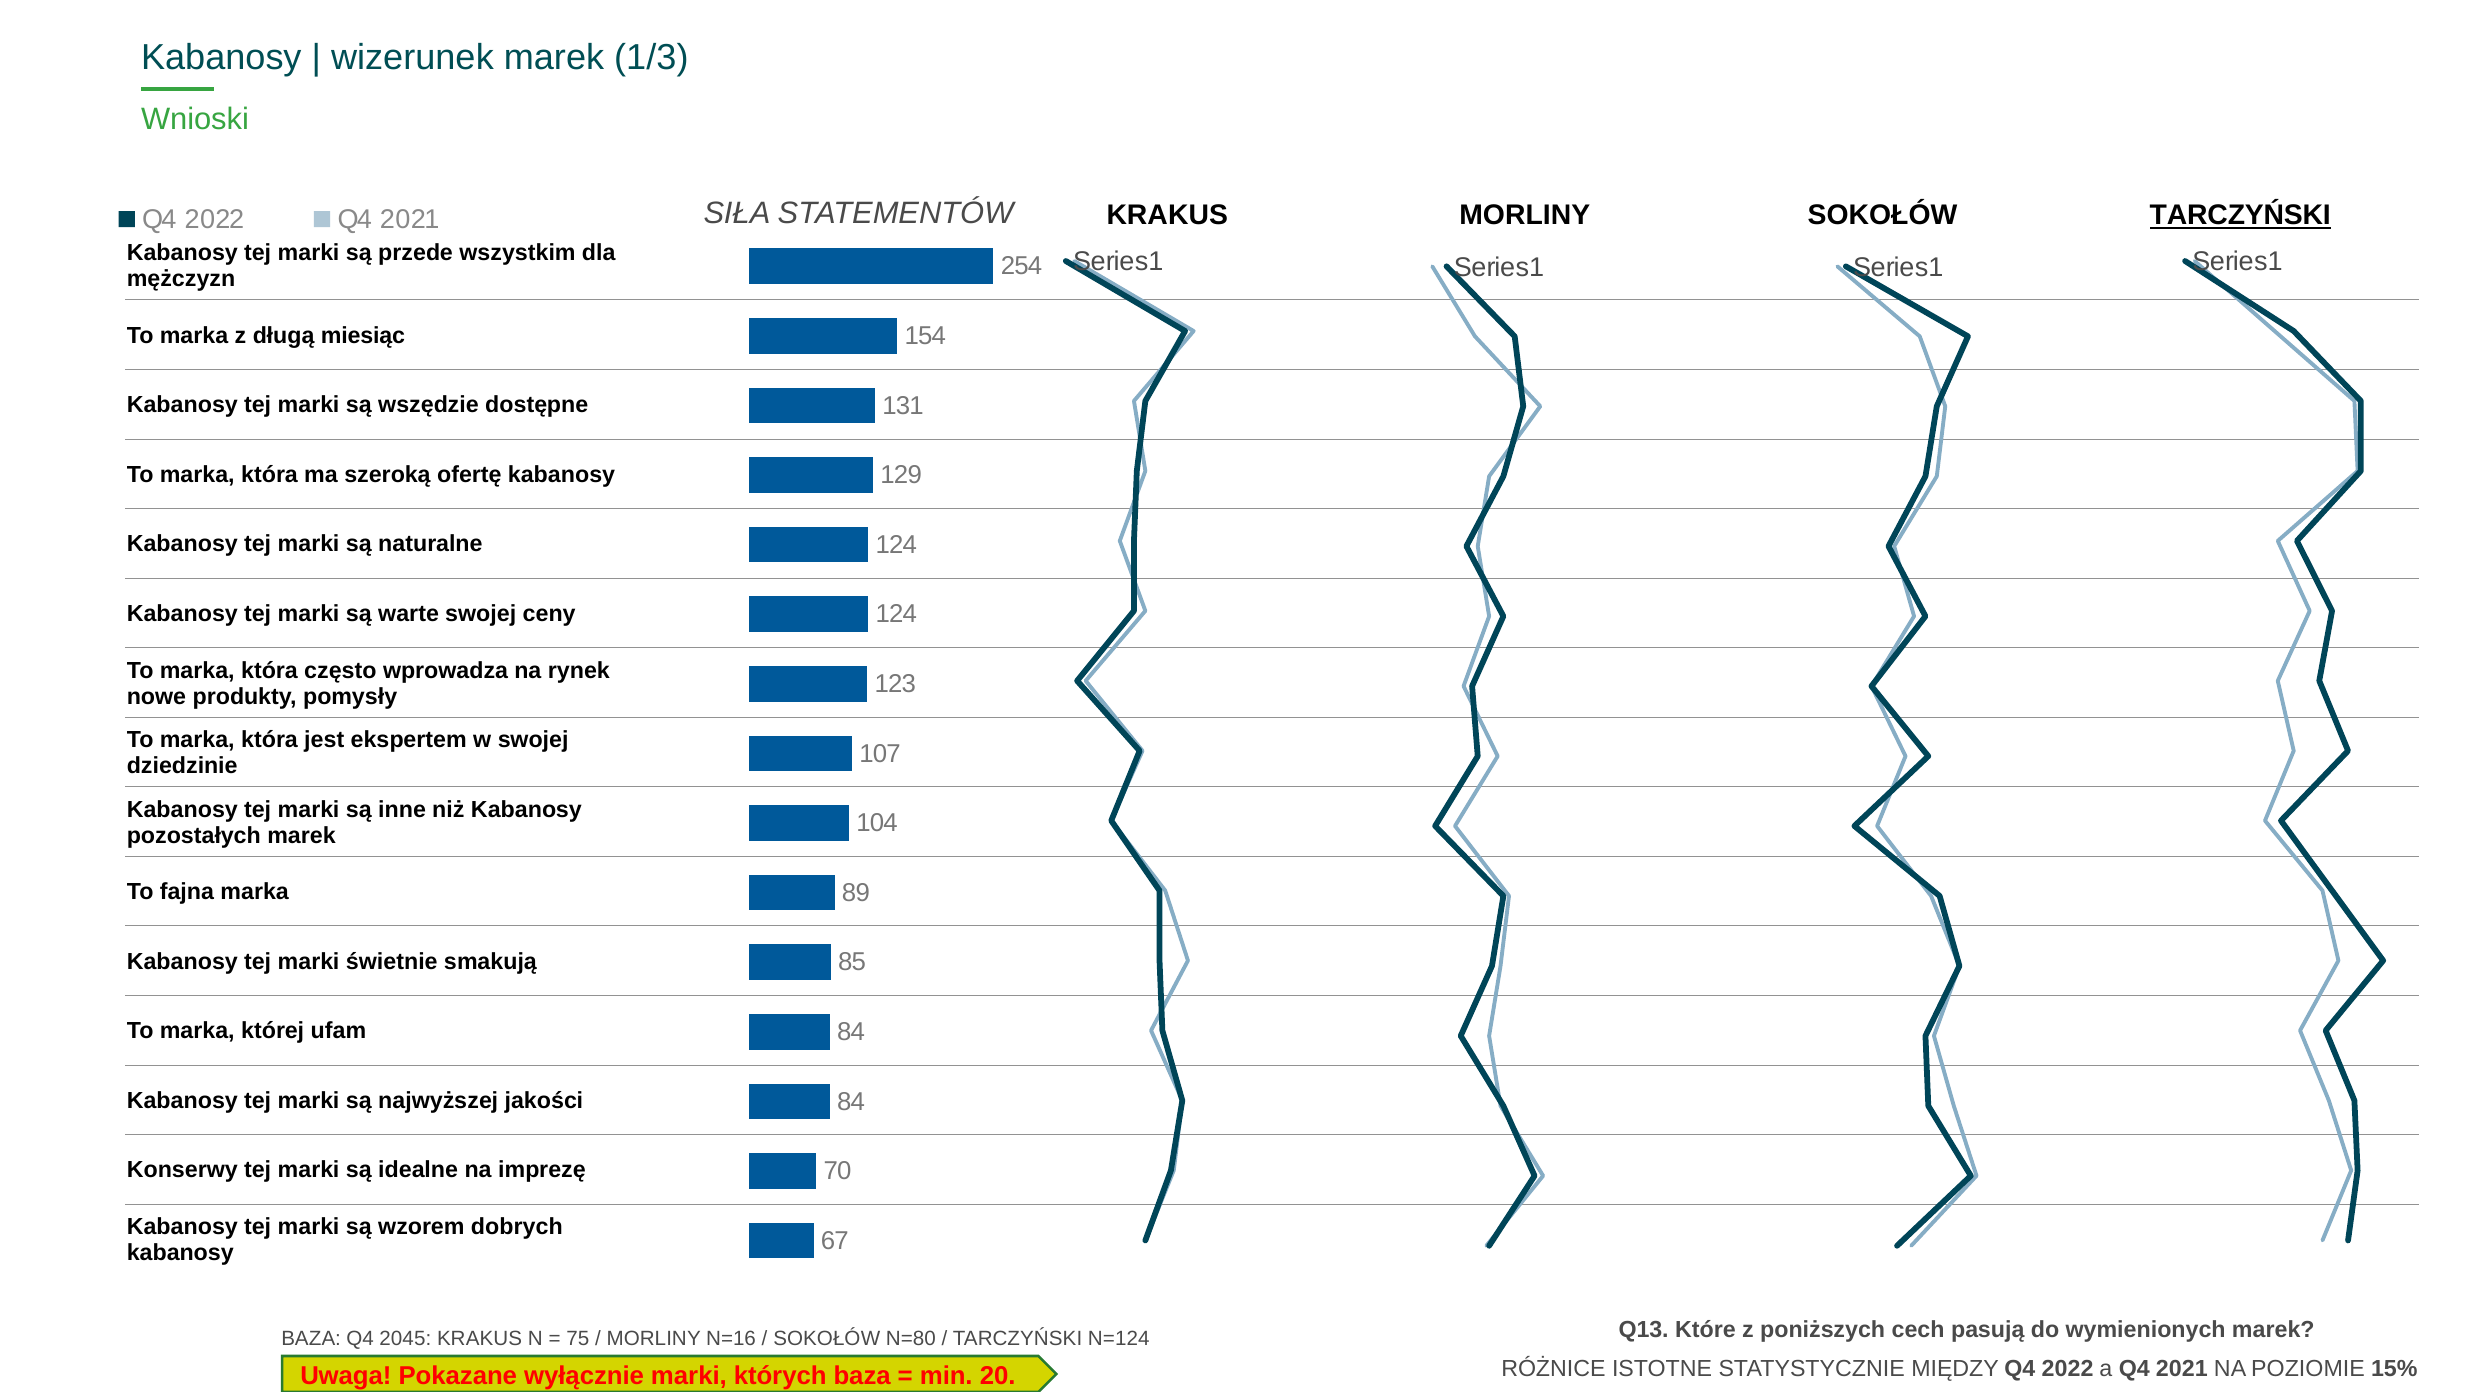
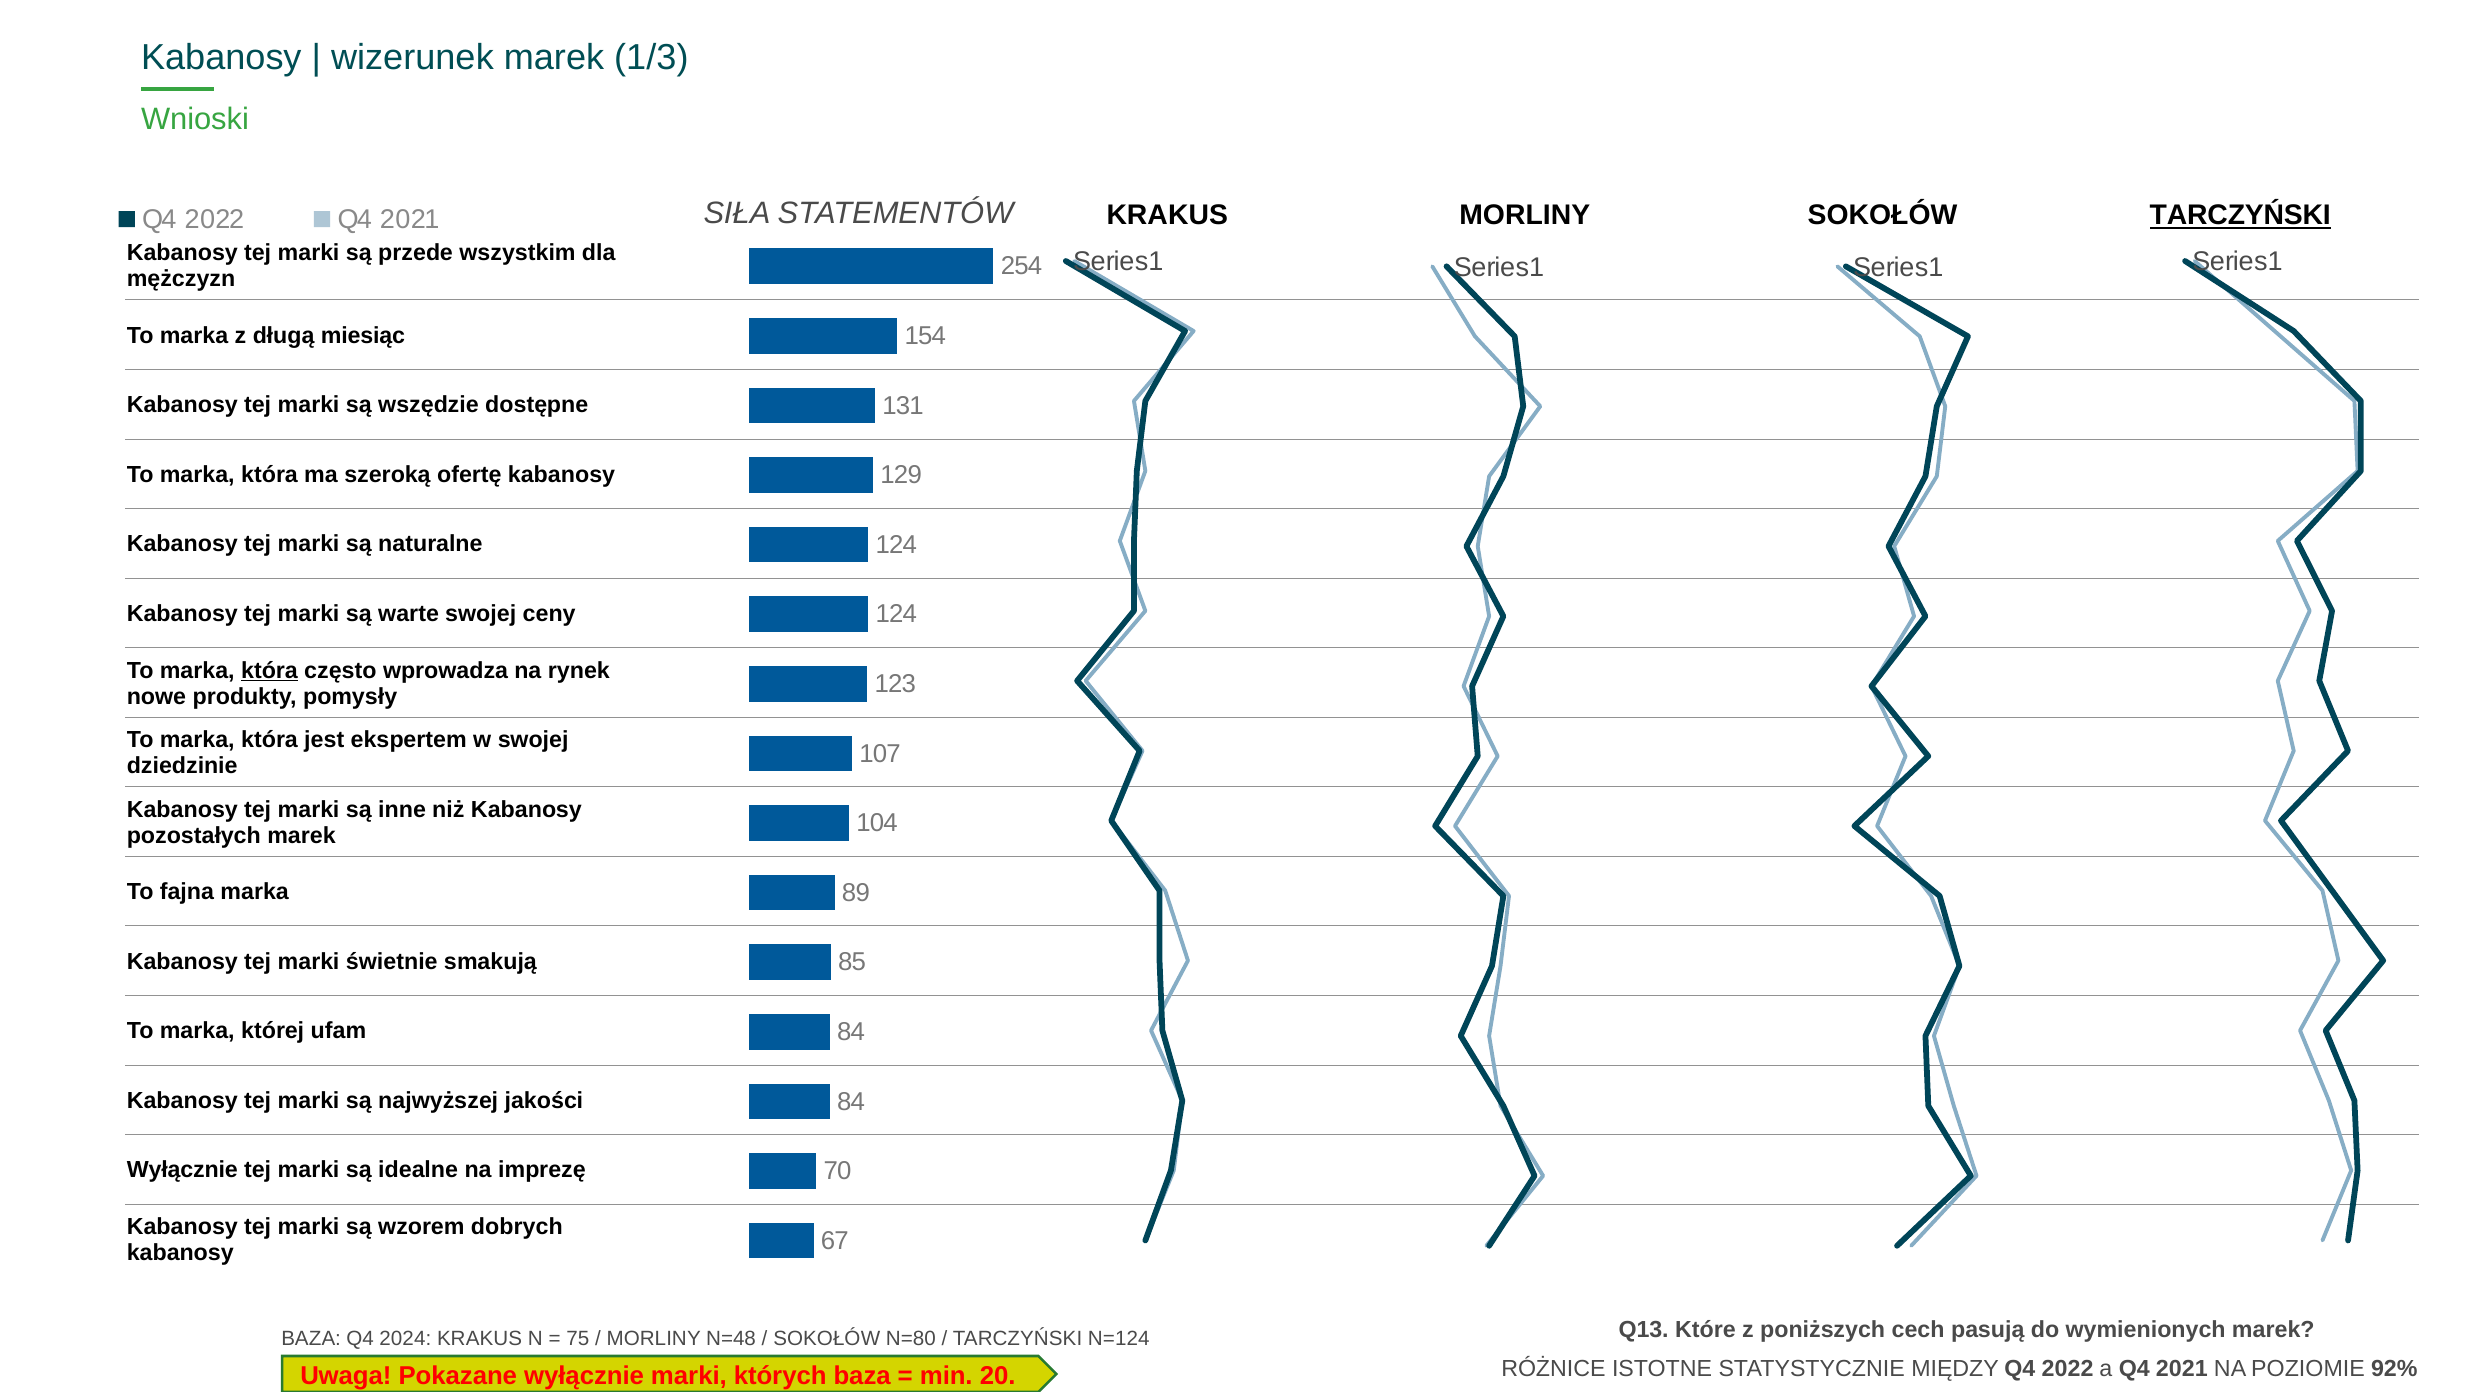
która at (269, 670) underline: none -> present
Konserwy at (182, 1170): Konserwy -> Wyłącznie
2045: 2045 -> 2024
N=16: N=16 -> N=48
15%: 15% -> 92%
